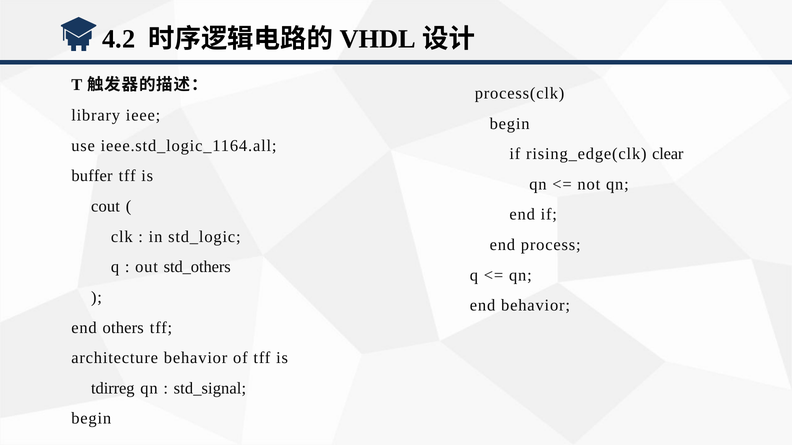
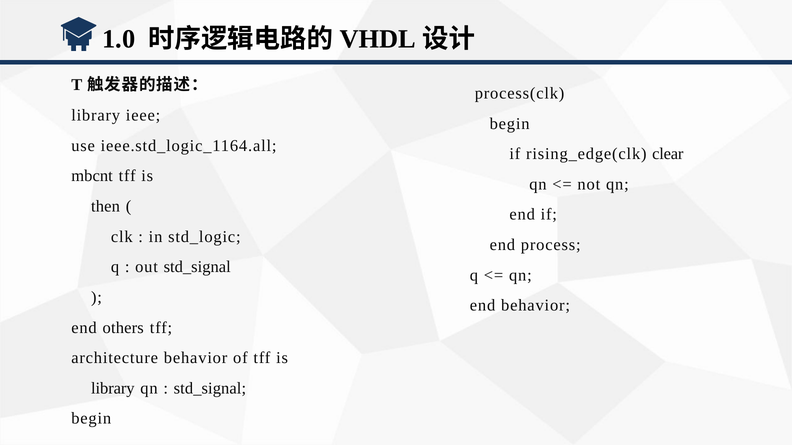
4.2: 4.2 -> 1.0
buffer: buffer -> mbcnt
cout: cout -> then
out std_others: std_others -> std_signal
tdirreg at (113, 389): tdirreg -> library
